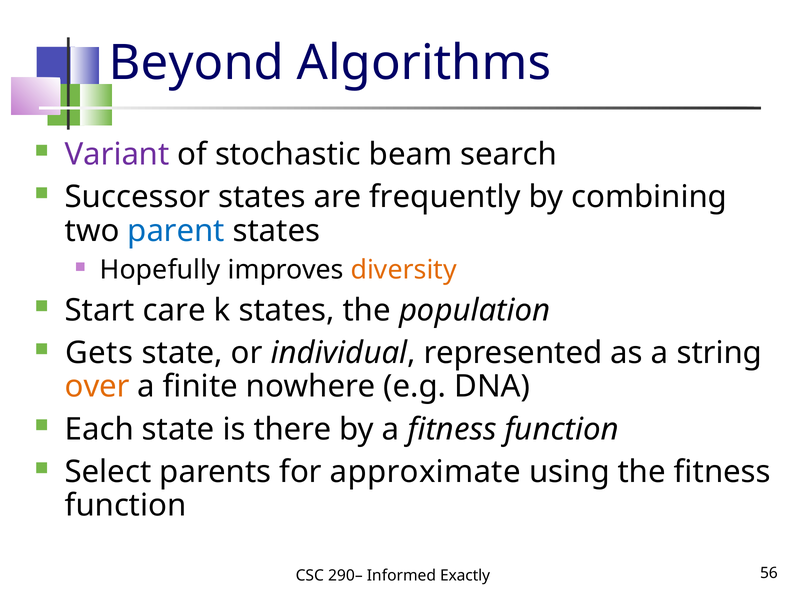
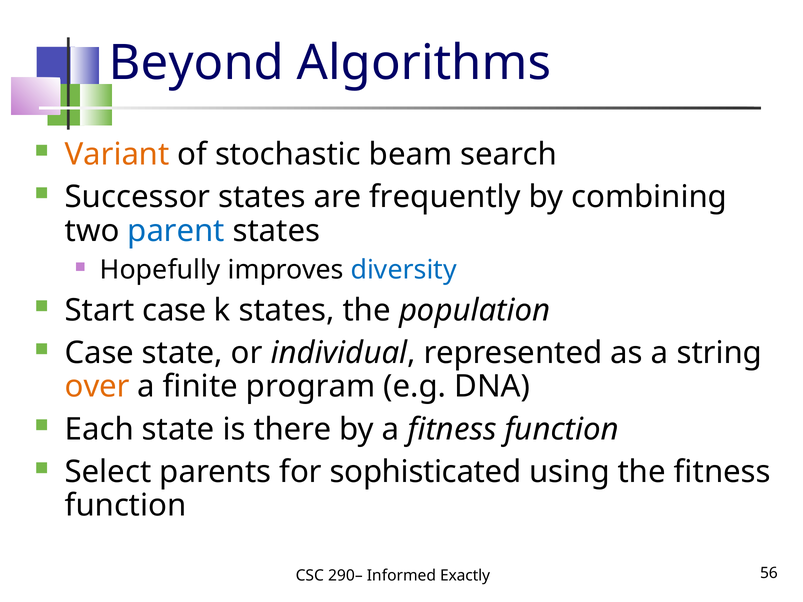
Variant colour: purple -> orange
diversity colour: orange -> blue
Start care: care -> case
Gets at (99, 353): Gets -> Case
nowhere: nowhere -> program
approximate: approximate -> sophisticated
